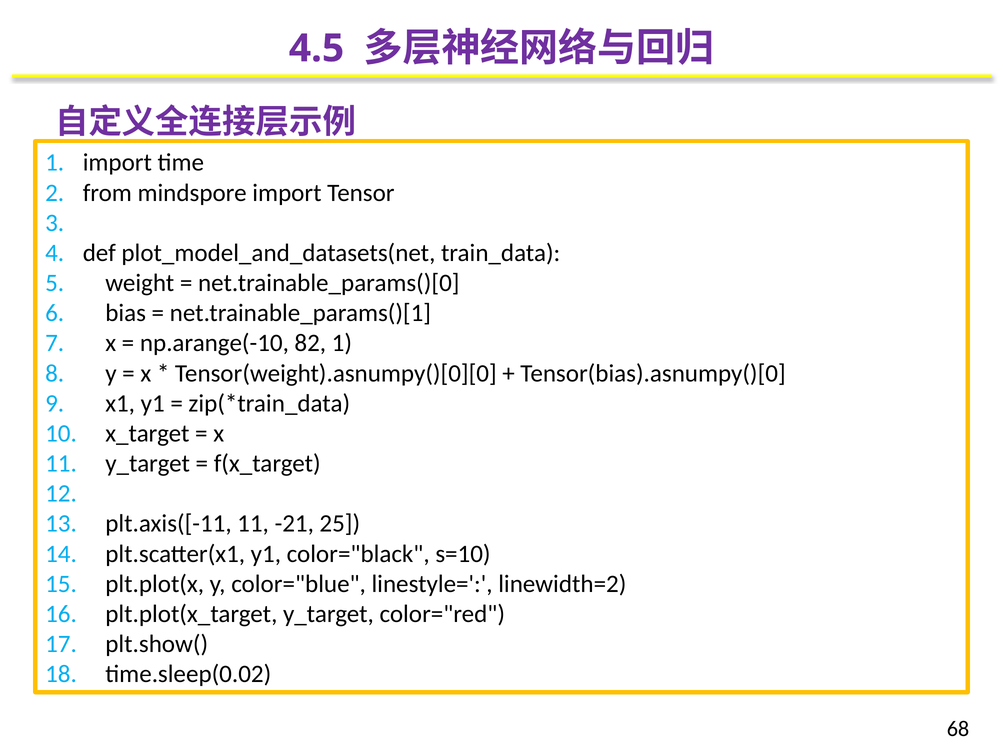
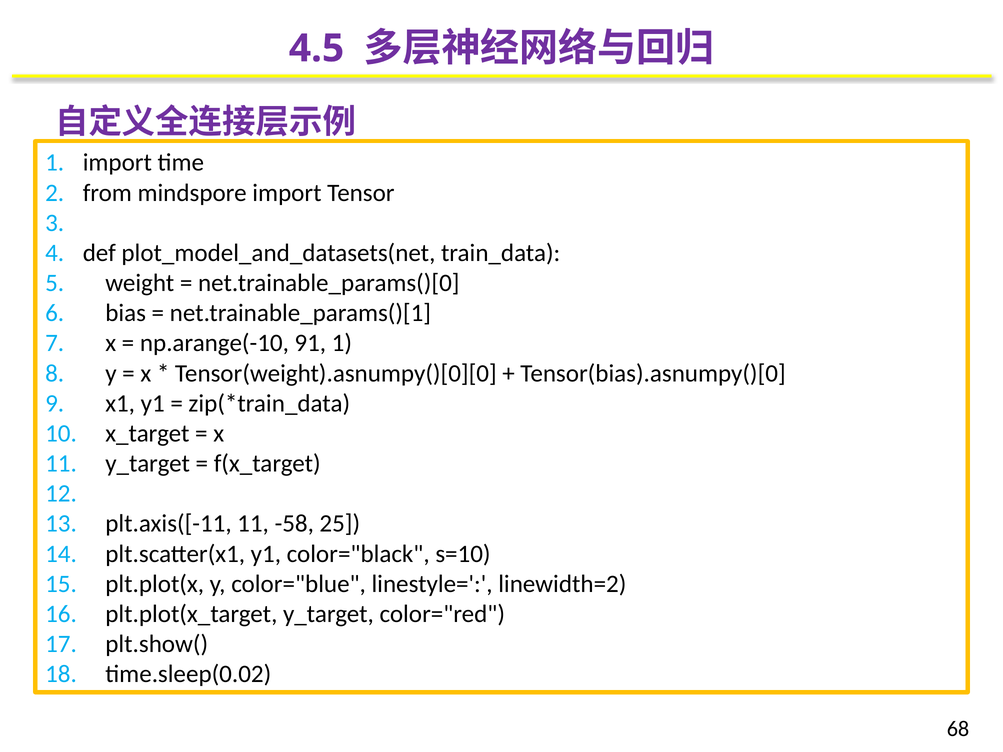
82: 82 -> 91
-21: -21 -> -58
